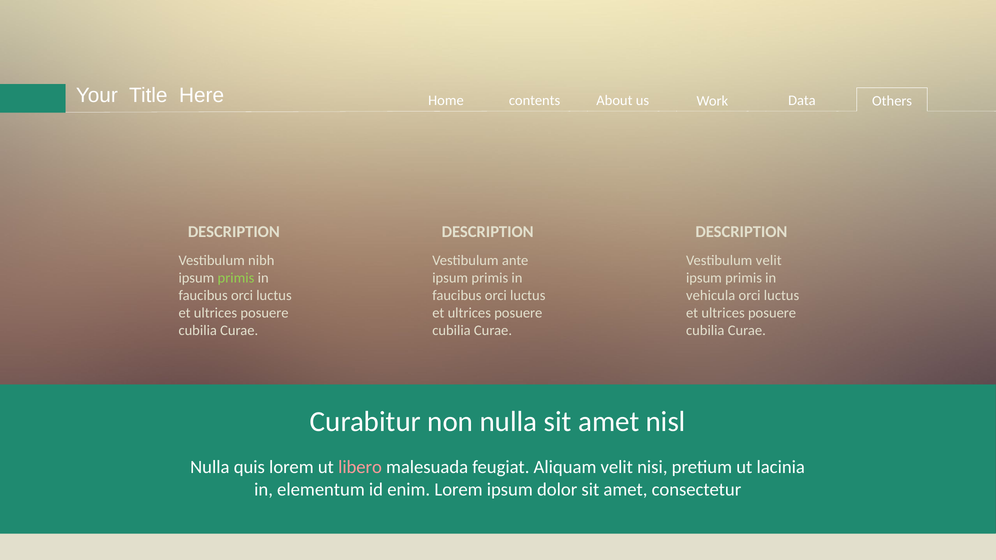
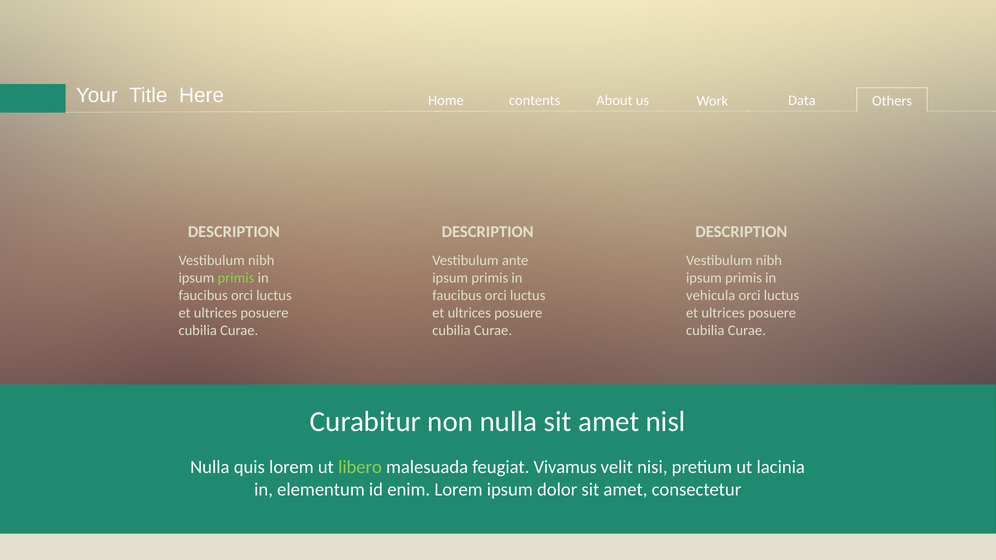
velit at (769, 261): velit -> nibh
libero colour: pink -> light green
Aliquam: Aliquam -> Vivamus
